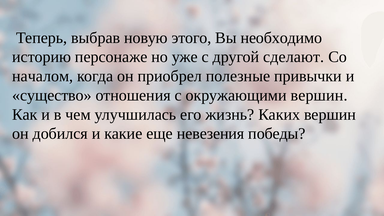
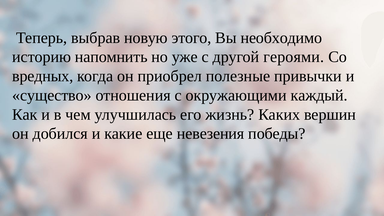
персонаже: персонаже -> напомнить
сделают: сделают -> героями
началом: началом -> вредных
окружающими вершин: вершин -> каждый
